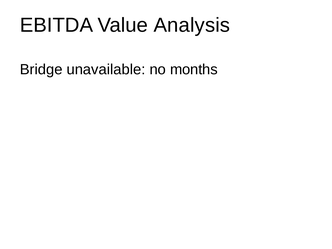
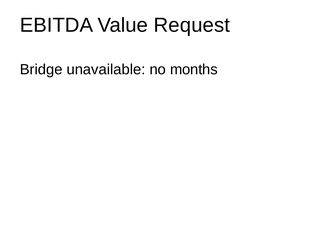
Analysis: Analysis -> Request
